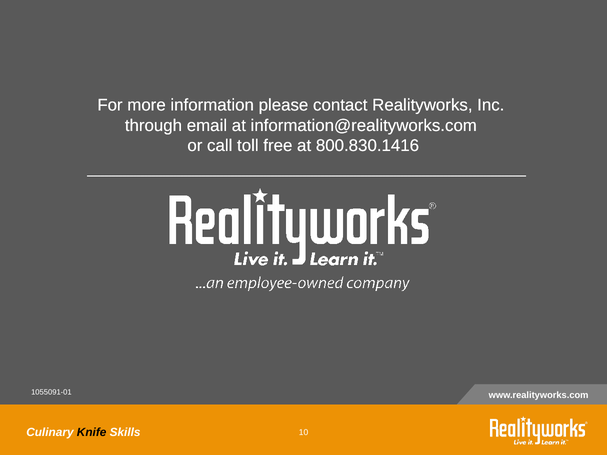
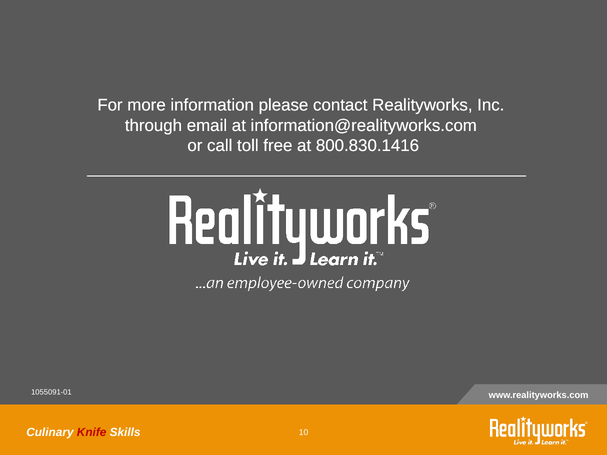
Knife colour: black -> red
